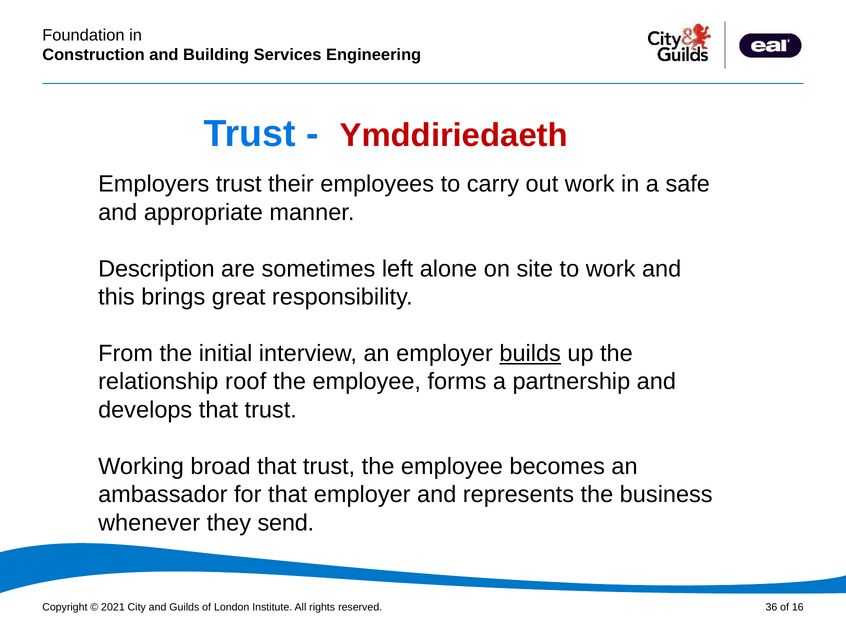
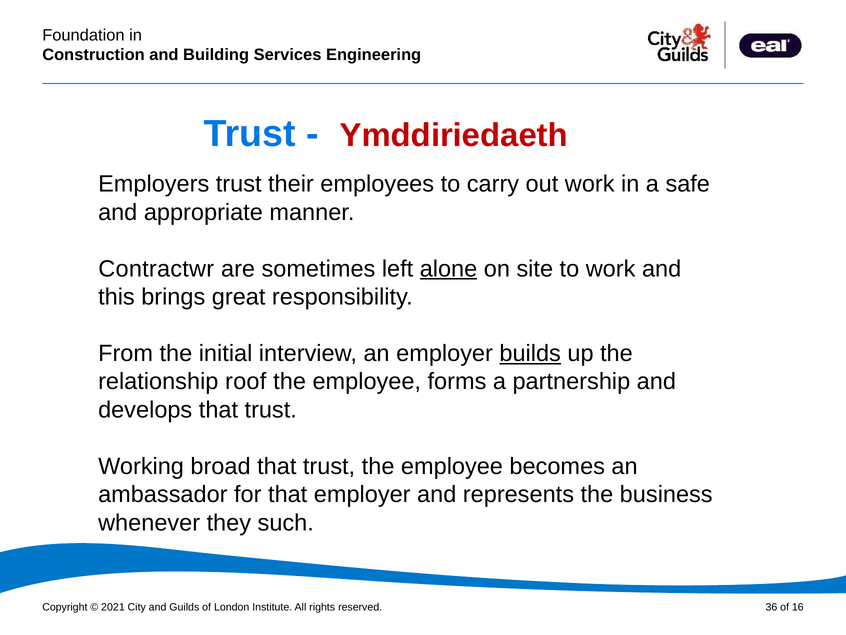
Description: Description -> Contractwr
alone underline: none -> present
send: send -> such
